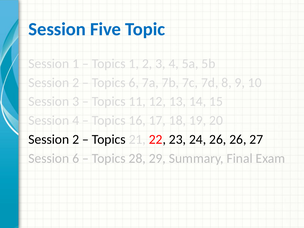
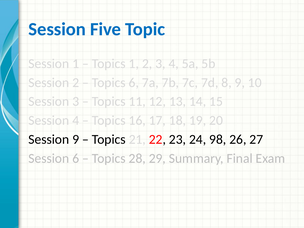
2 at (76, 139): 2 -> 9
24 26: 26 -> 98
